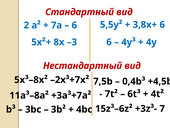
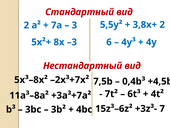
3,8x+ 6: 6 -> 2
6 at (74, 25): 6 -> 3
